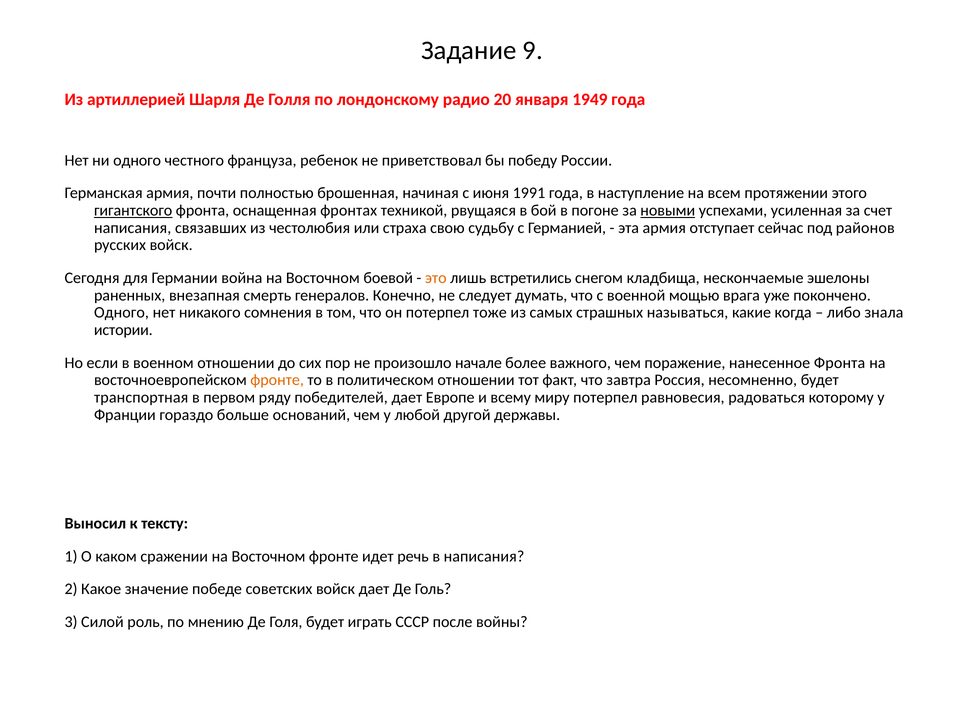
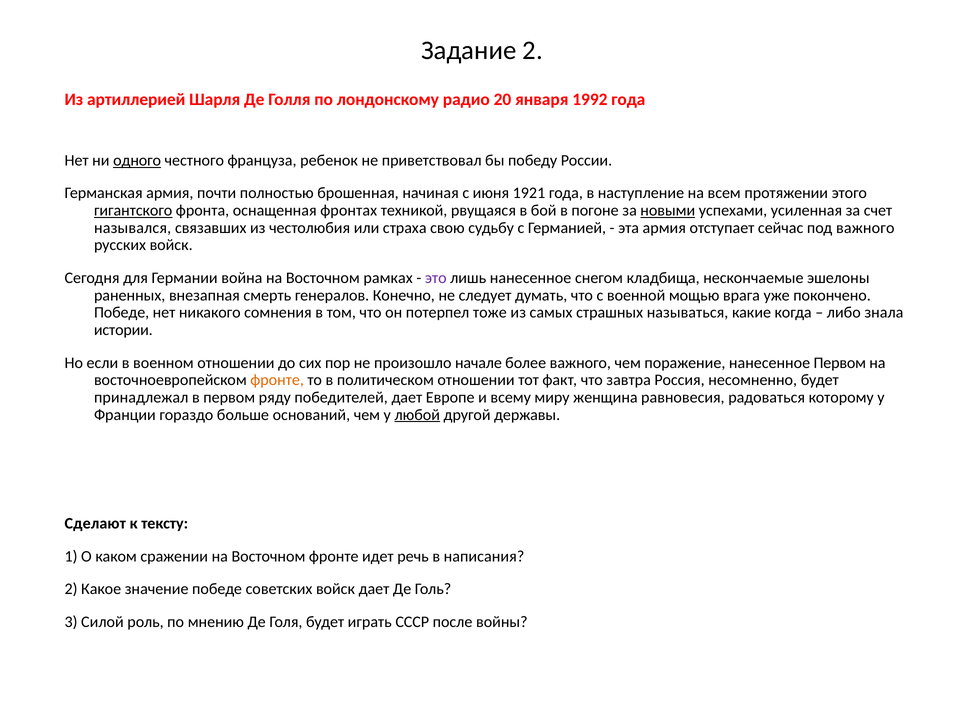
Задание 9: 9 -> 2
1949: 1949 -> 1992
одного at (137, 160) underline: none -> present
1991: 1991 -> 1921
написания at (133, 228): написания -> назывался
под районов: районов -> важного
боевой: боевой -> рамках
это colour: orange -> purple
лишь встретились: встретились -> нанесенное
Одного at (121, 313): Одного -> Победе
нанесенное Фронта: Фронта -> Первом
транспортная: транспортная -> принадлежал
миру потерпел: потерпел -> женщина
любой underline: none -> present
Выносил: Выносил -> Сделают
